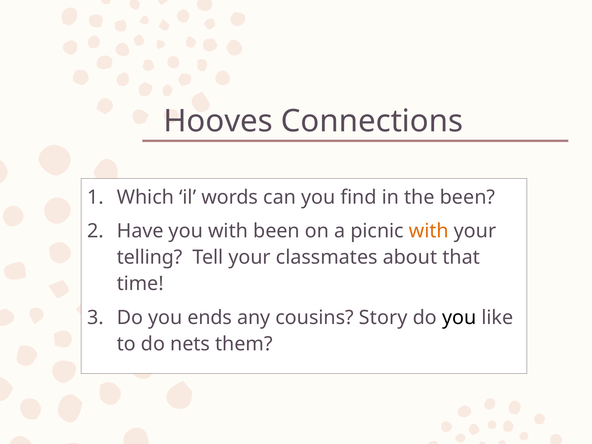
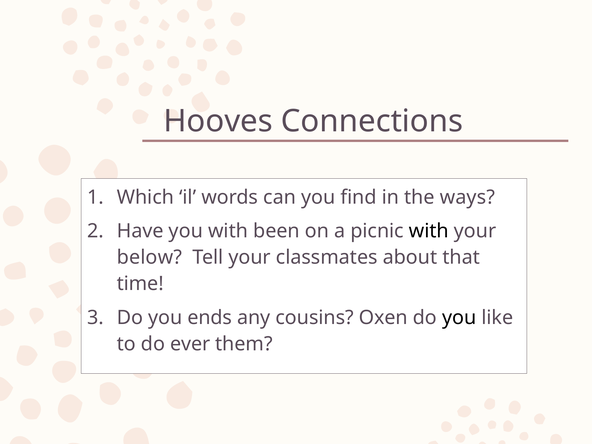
the been: been -> ways
with at (429, 231) colour: orange -> black
telling: telling -> below
Story: Story -> Oxen
nets: nets -> ever
